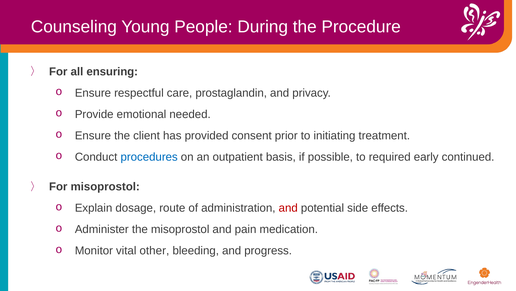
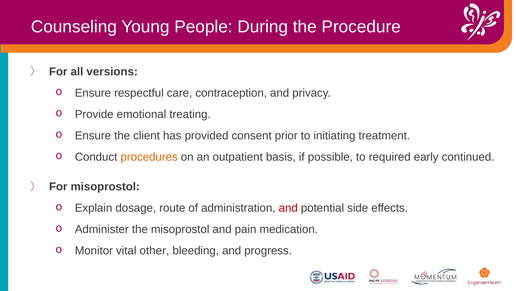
ensuring: ensuring -> versions
prostaglandin: prostaglandin -> contraception
needed: needed -> treating
procedures colour: blue -> orange
